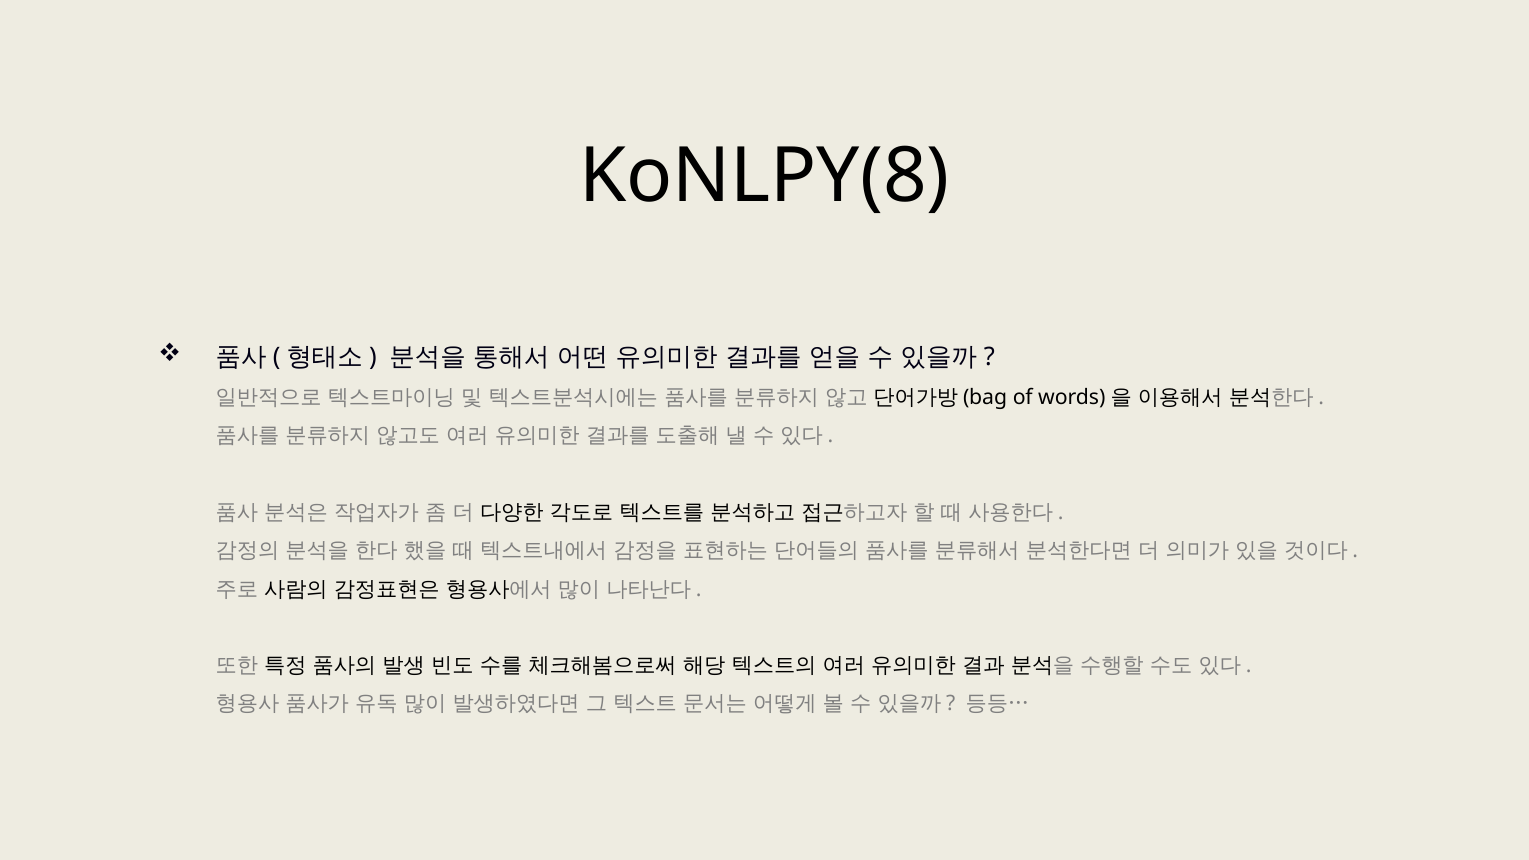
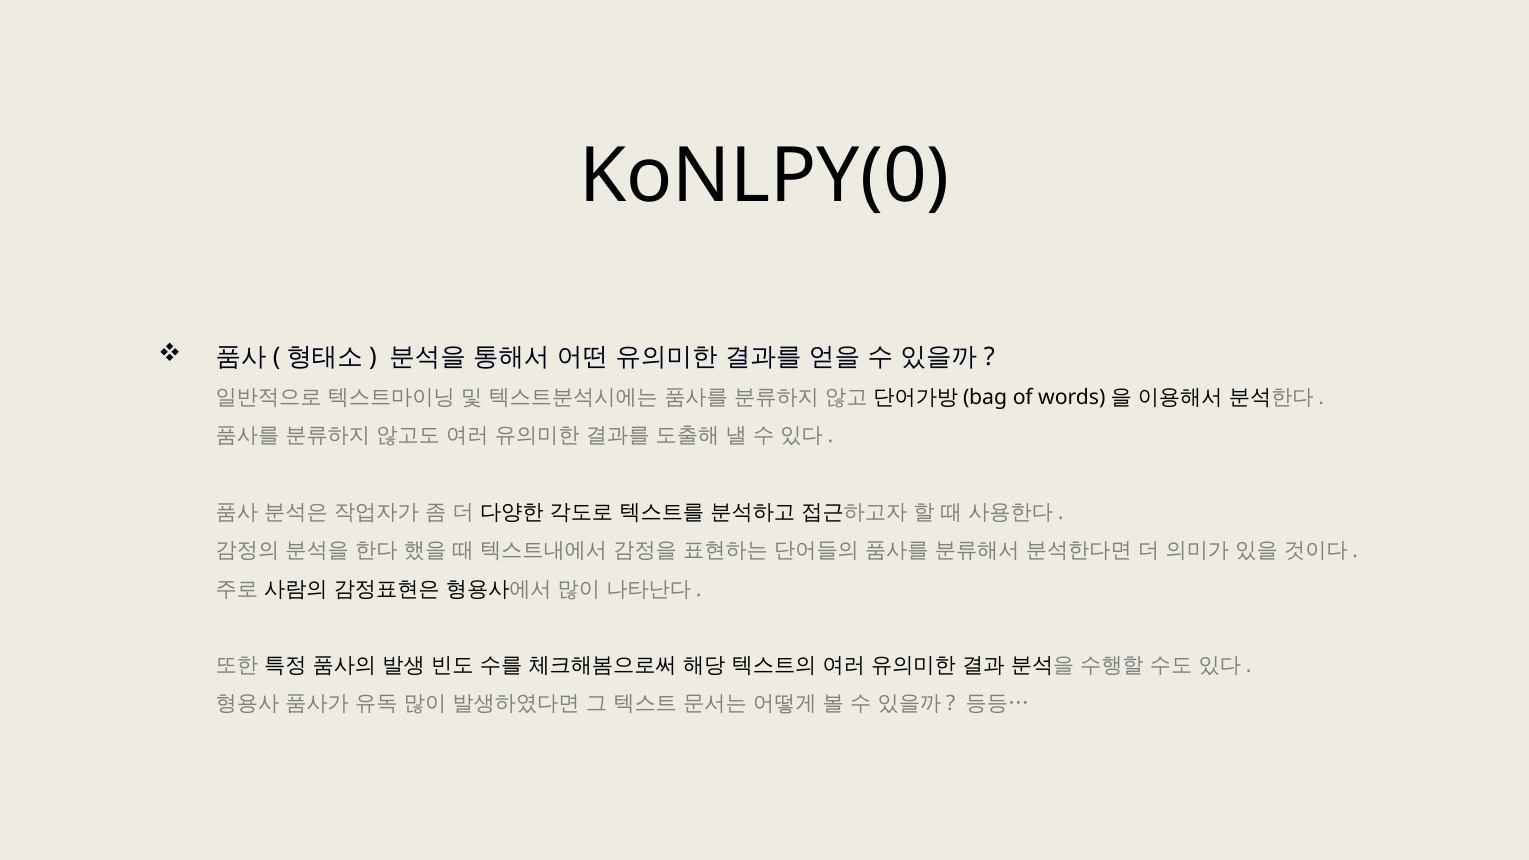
KoNLPY(8: KoNLPY(8 -> KoNLPY(0
